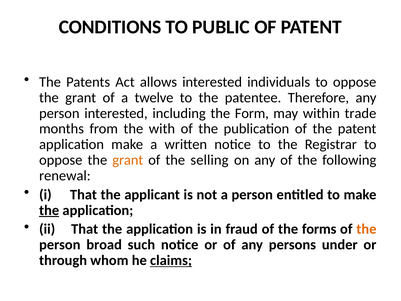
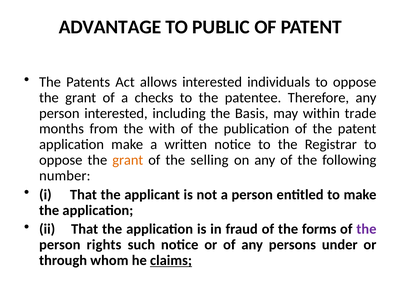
CONDITIONS: CONDITIONS -> ADVANTAGE
twelve: twelve -> checks
Form: Form -> Basis
renewal: renewal -> number
the at (49, 210) underline: present -> none
the at (366, 229) colour: orange -> purple
broad: broad -> rights
